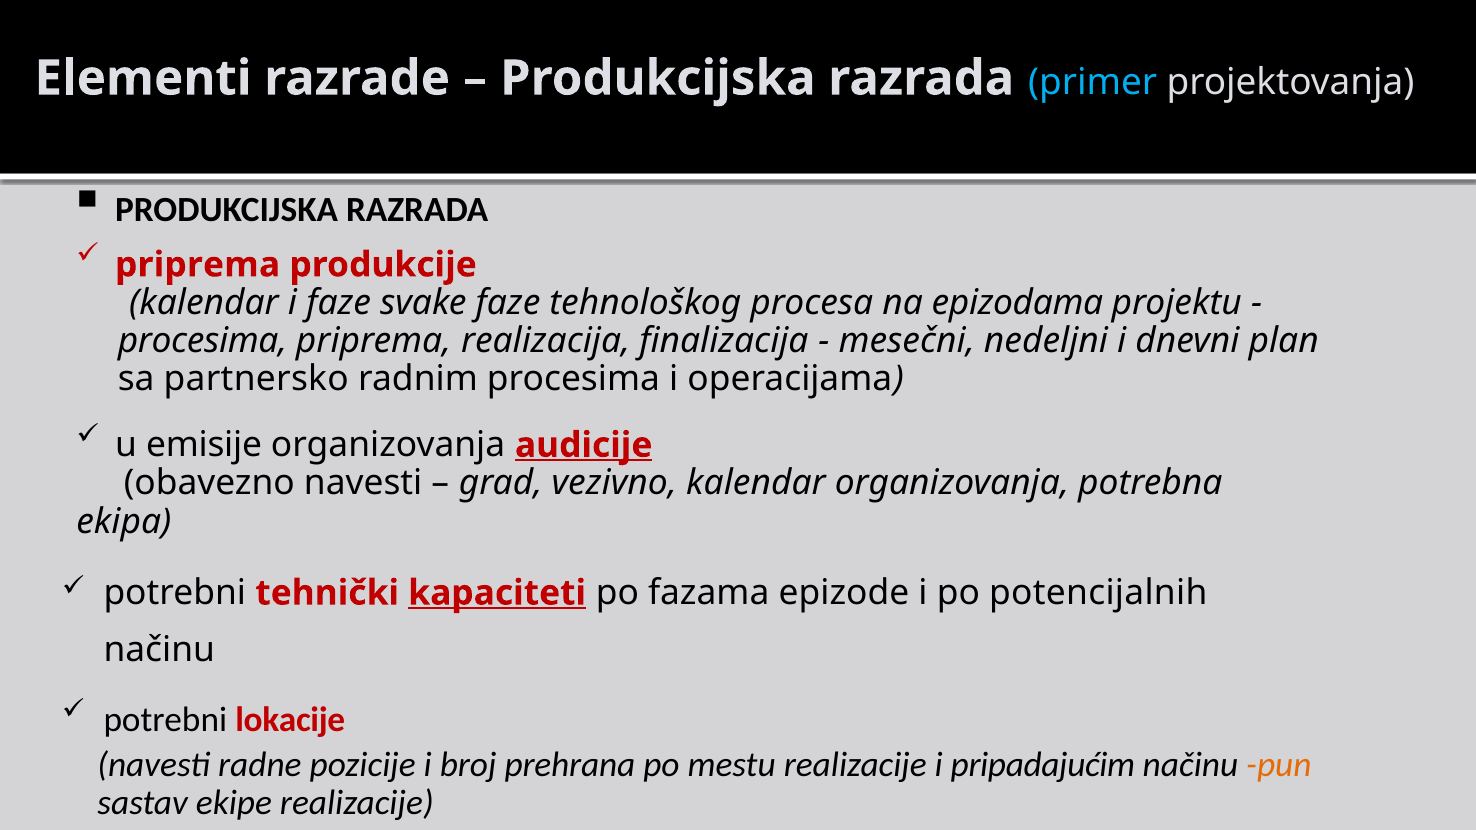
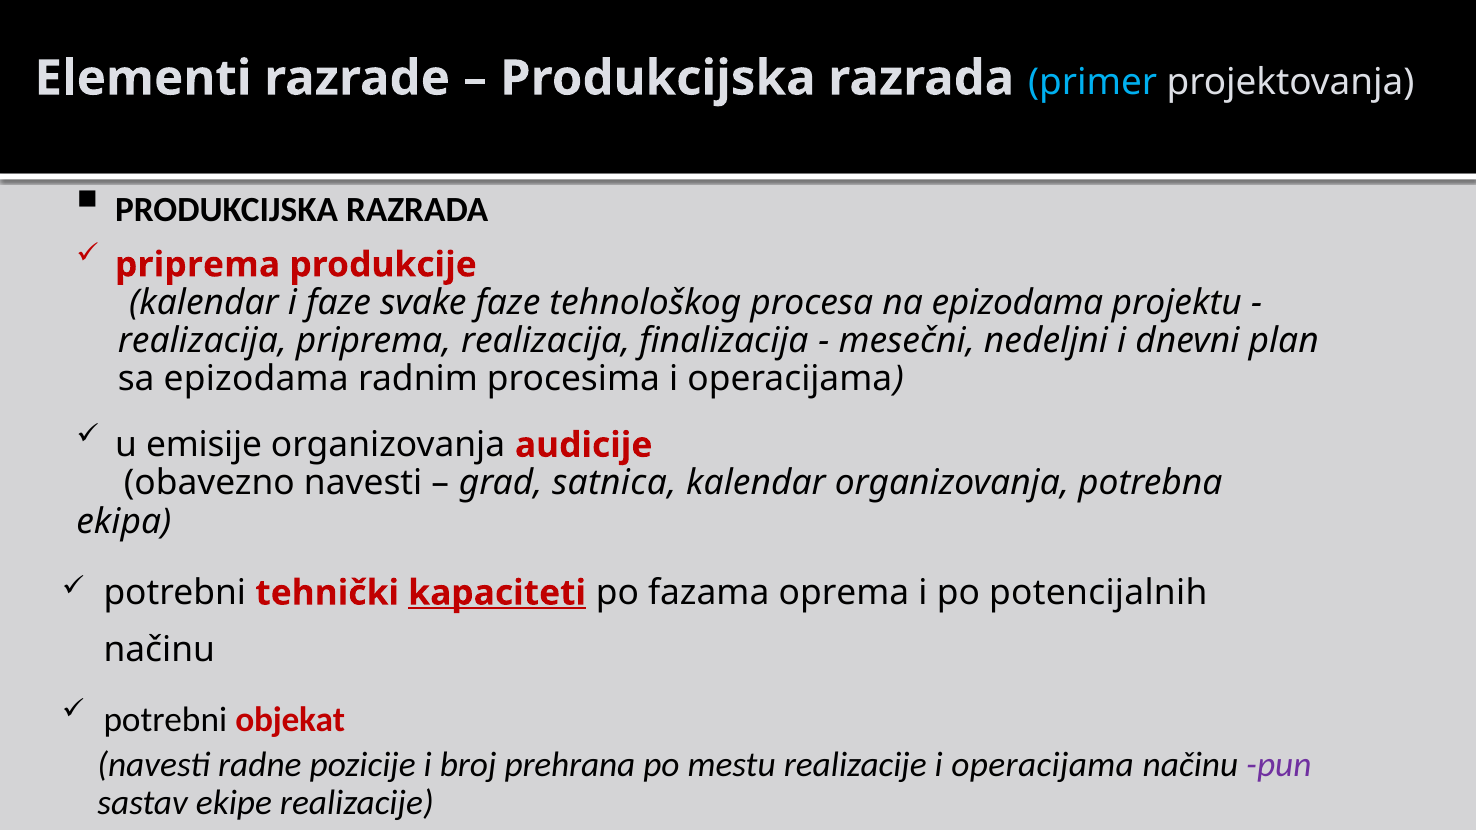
procesima at (203, 341): procesima -> realizacija
sa partnersko: partnersko -> epizodama
audicije underline: present -> none
vezivno: vezivno -> satnica
epizode: epizode -> oprema
lokacije: lokacije -> objekat
realizacije i pripadajućim: pripadajućim -> operacijama
pun colour: orange -> purple
